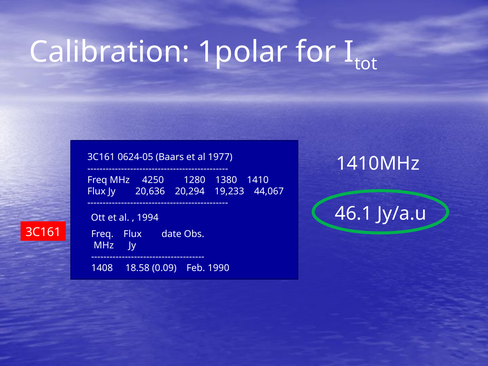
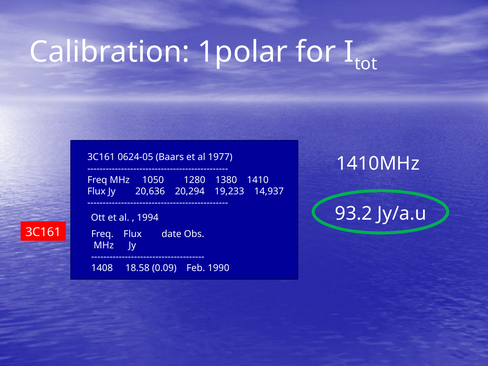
4250: 4250 -> 1050
44,067: 44,067 -> 14,937
46.1: 46.1 -> 93.2
